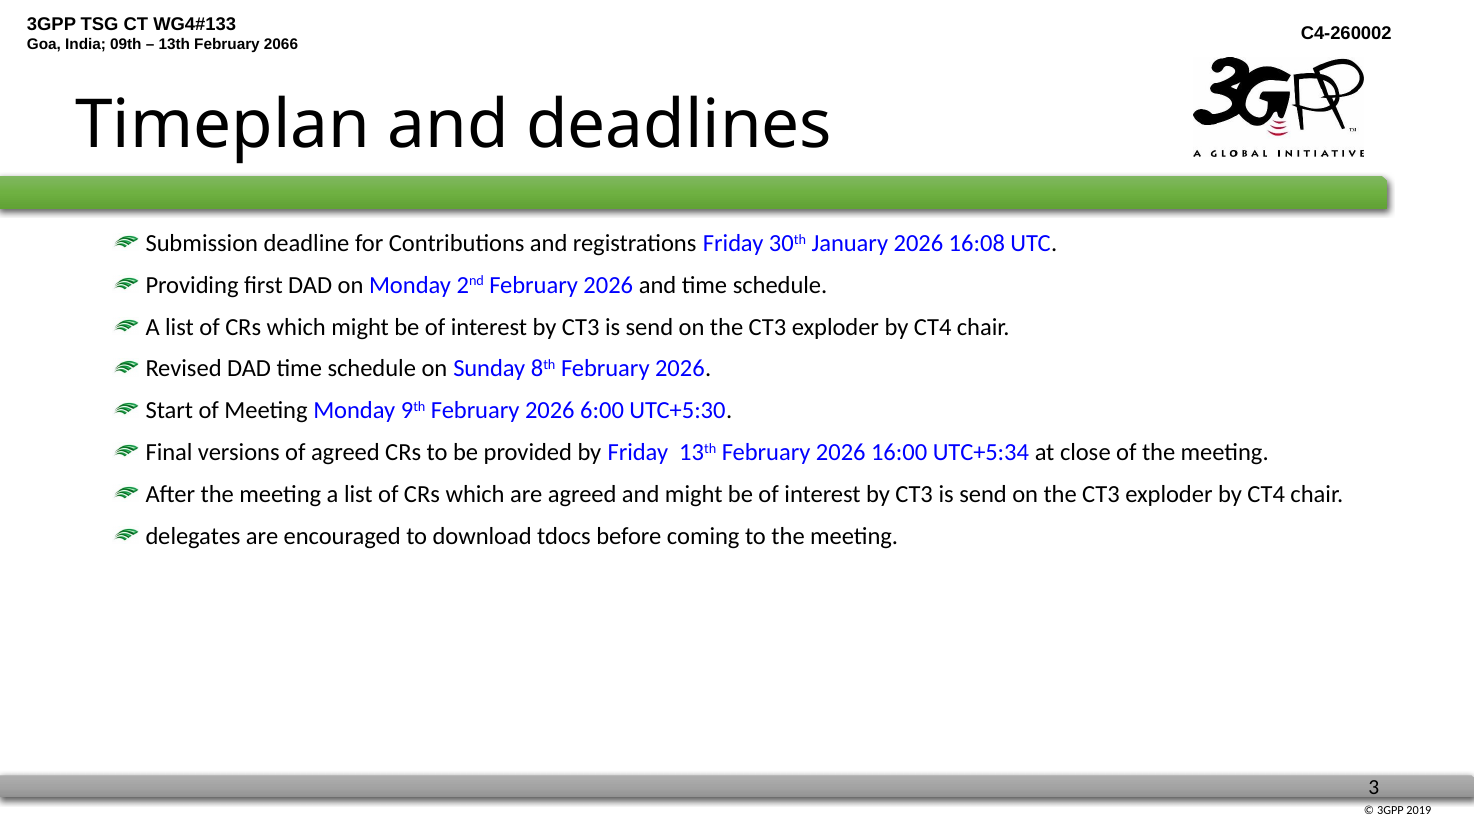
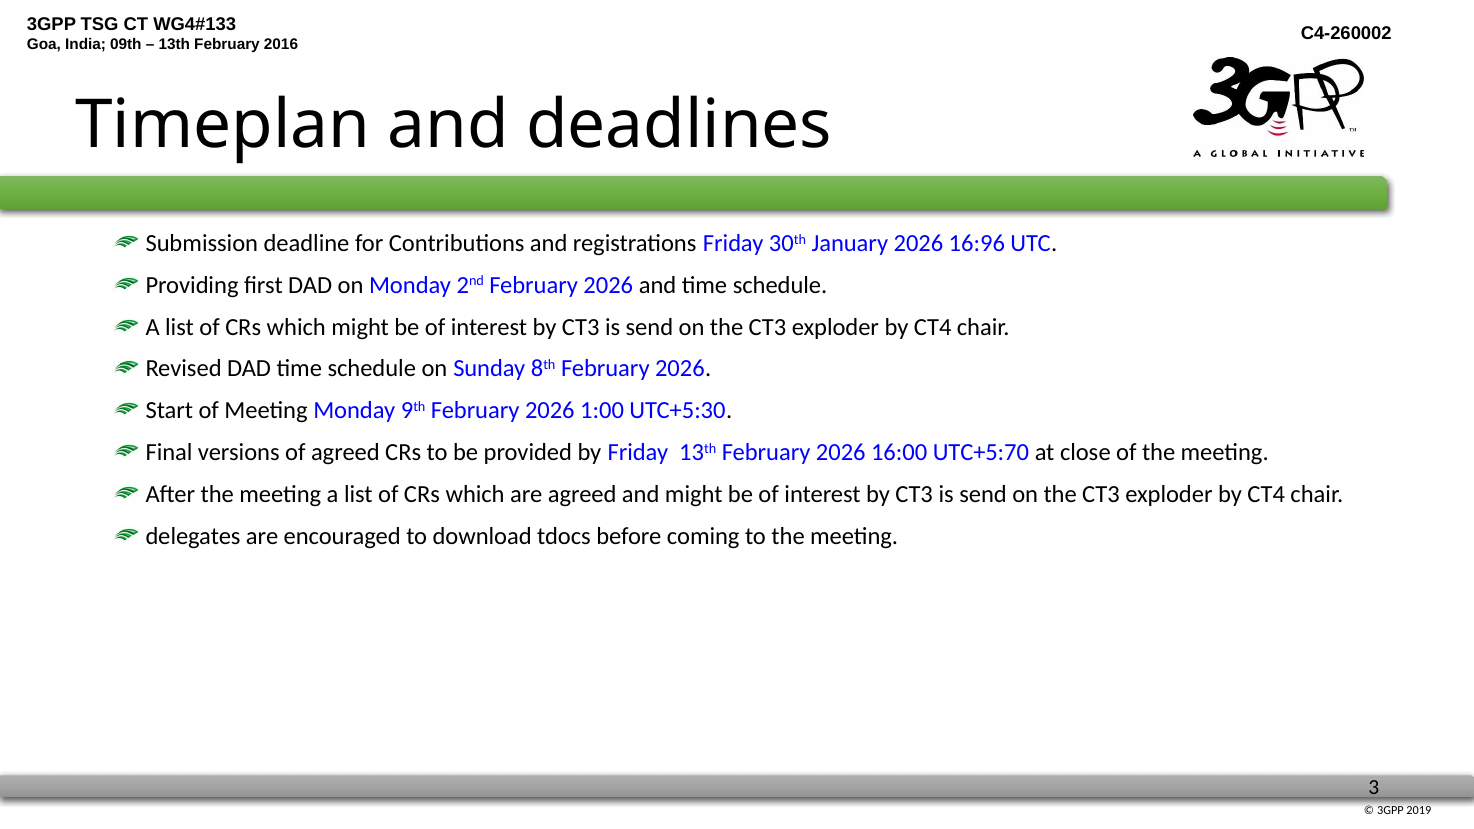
2066: 2066 -> 2016
16:08: 16:08 -> 16:96
6:00: 6:00 -> 1:00
UTC+5:34: UTC+5:34 -> UTC+5:70
